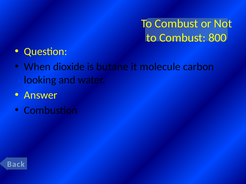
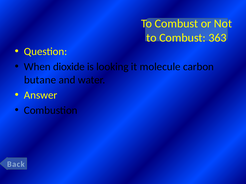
800: 800 -> 363
butane: butane -> looking
looking: looking -> butane
